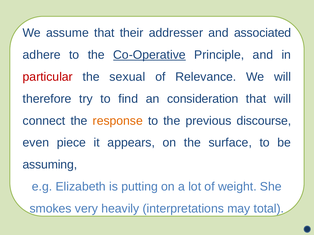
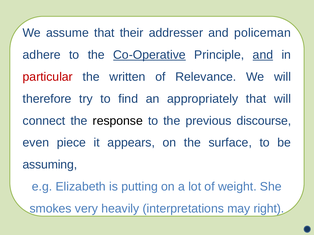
associated: associated -> policeman
and at (263, 55) underline: none -> present
sexual: sexual -> written
consideration: consideration -> appropriately
response colour: orange -> black
total: total -> right
